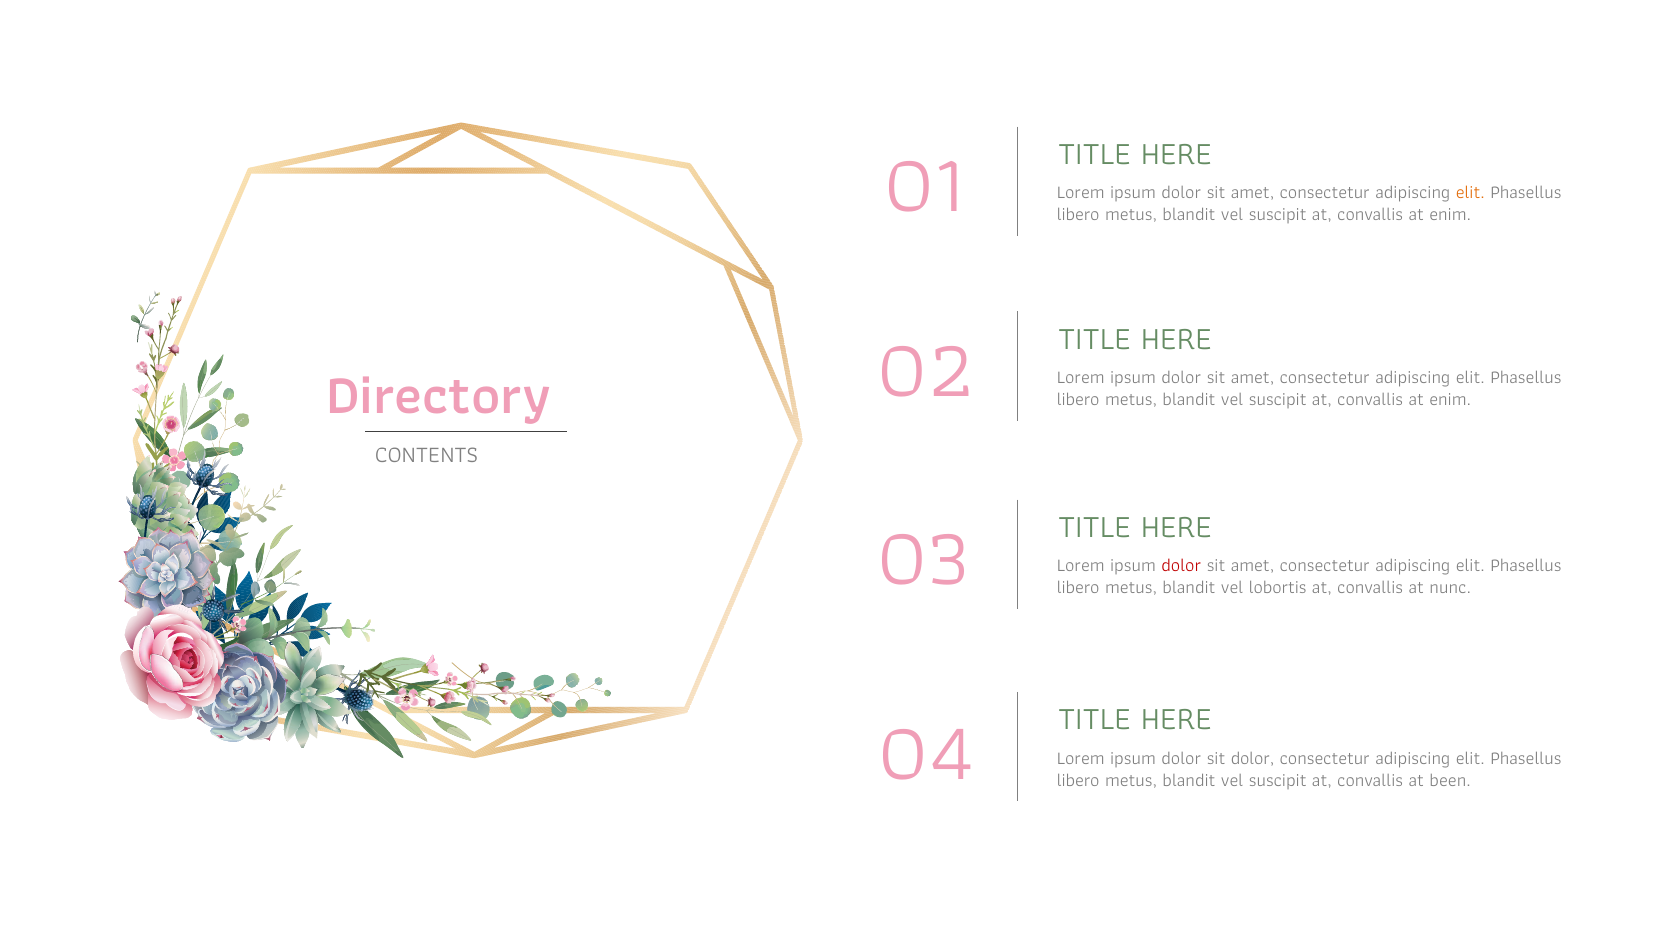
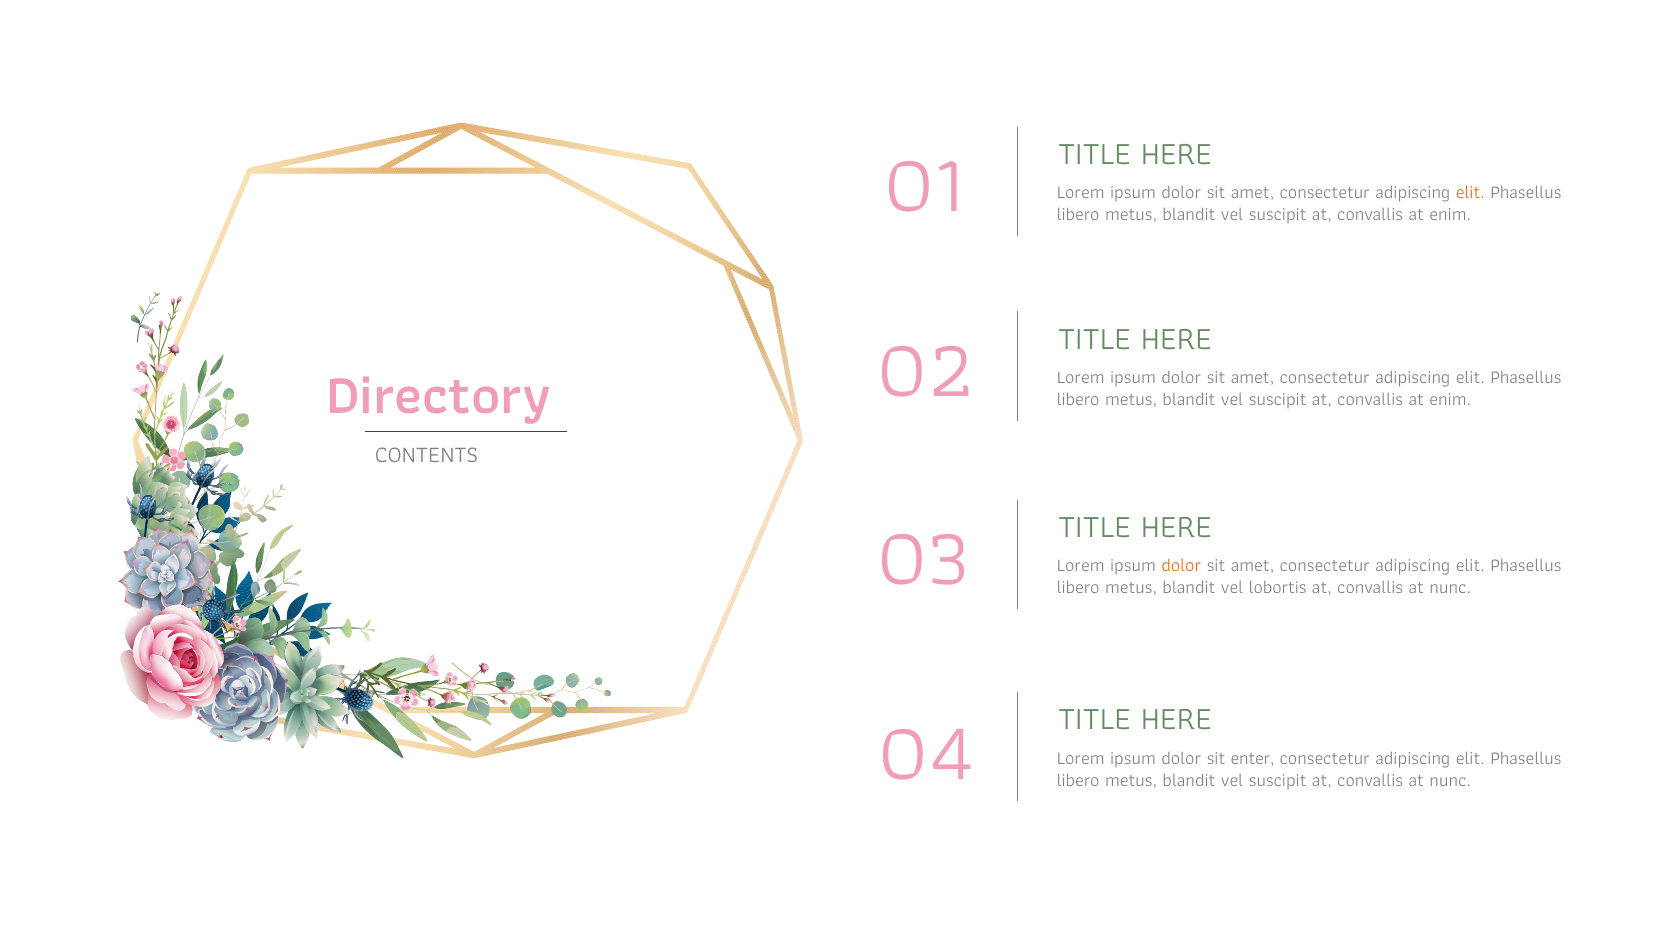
dolor at (1181, 566) colour: red -> orange
sit dolor: dolor -> enter
been at (1450, 780): been -> nunc
